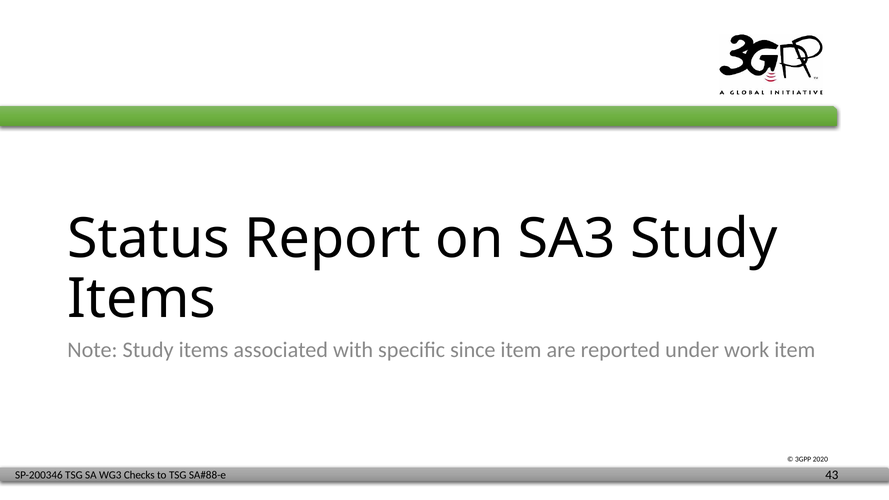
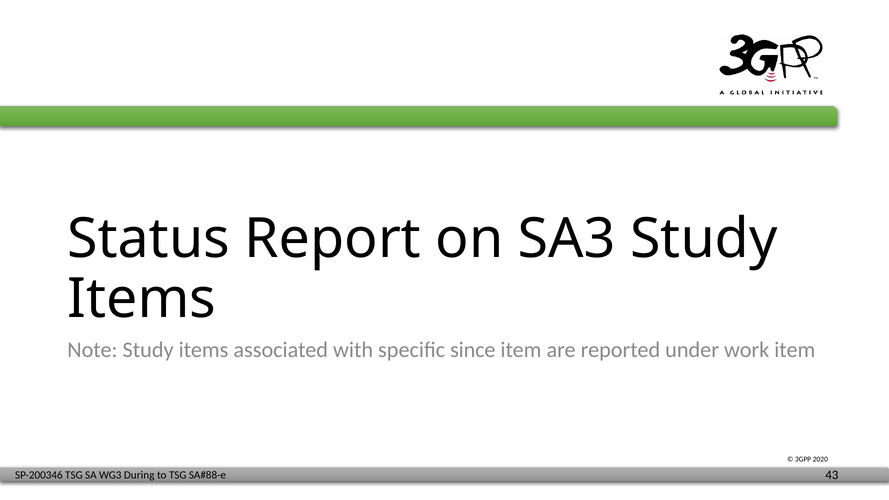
Checks: Checks -> During
